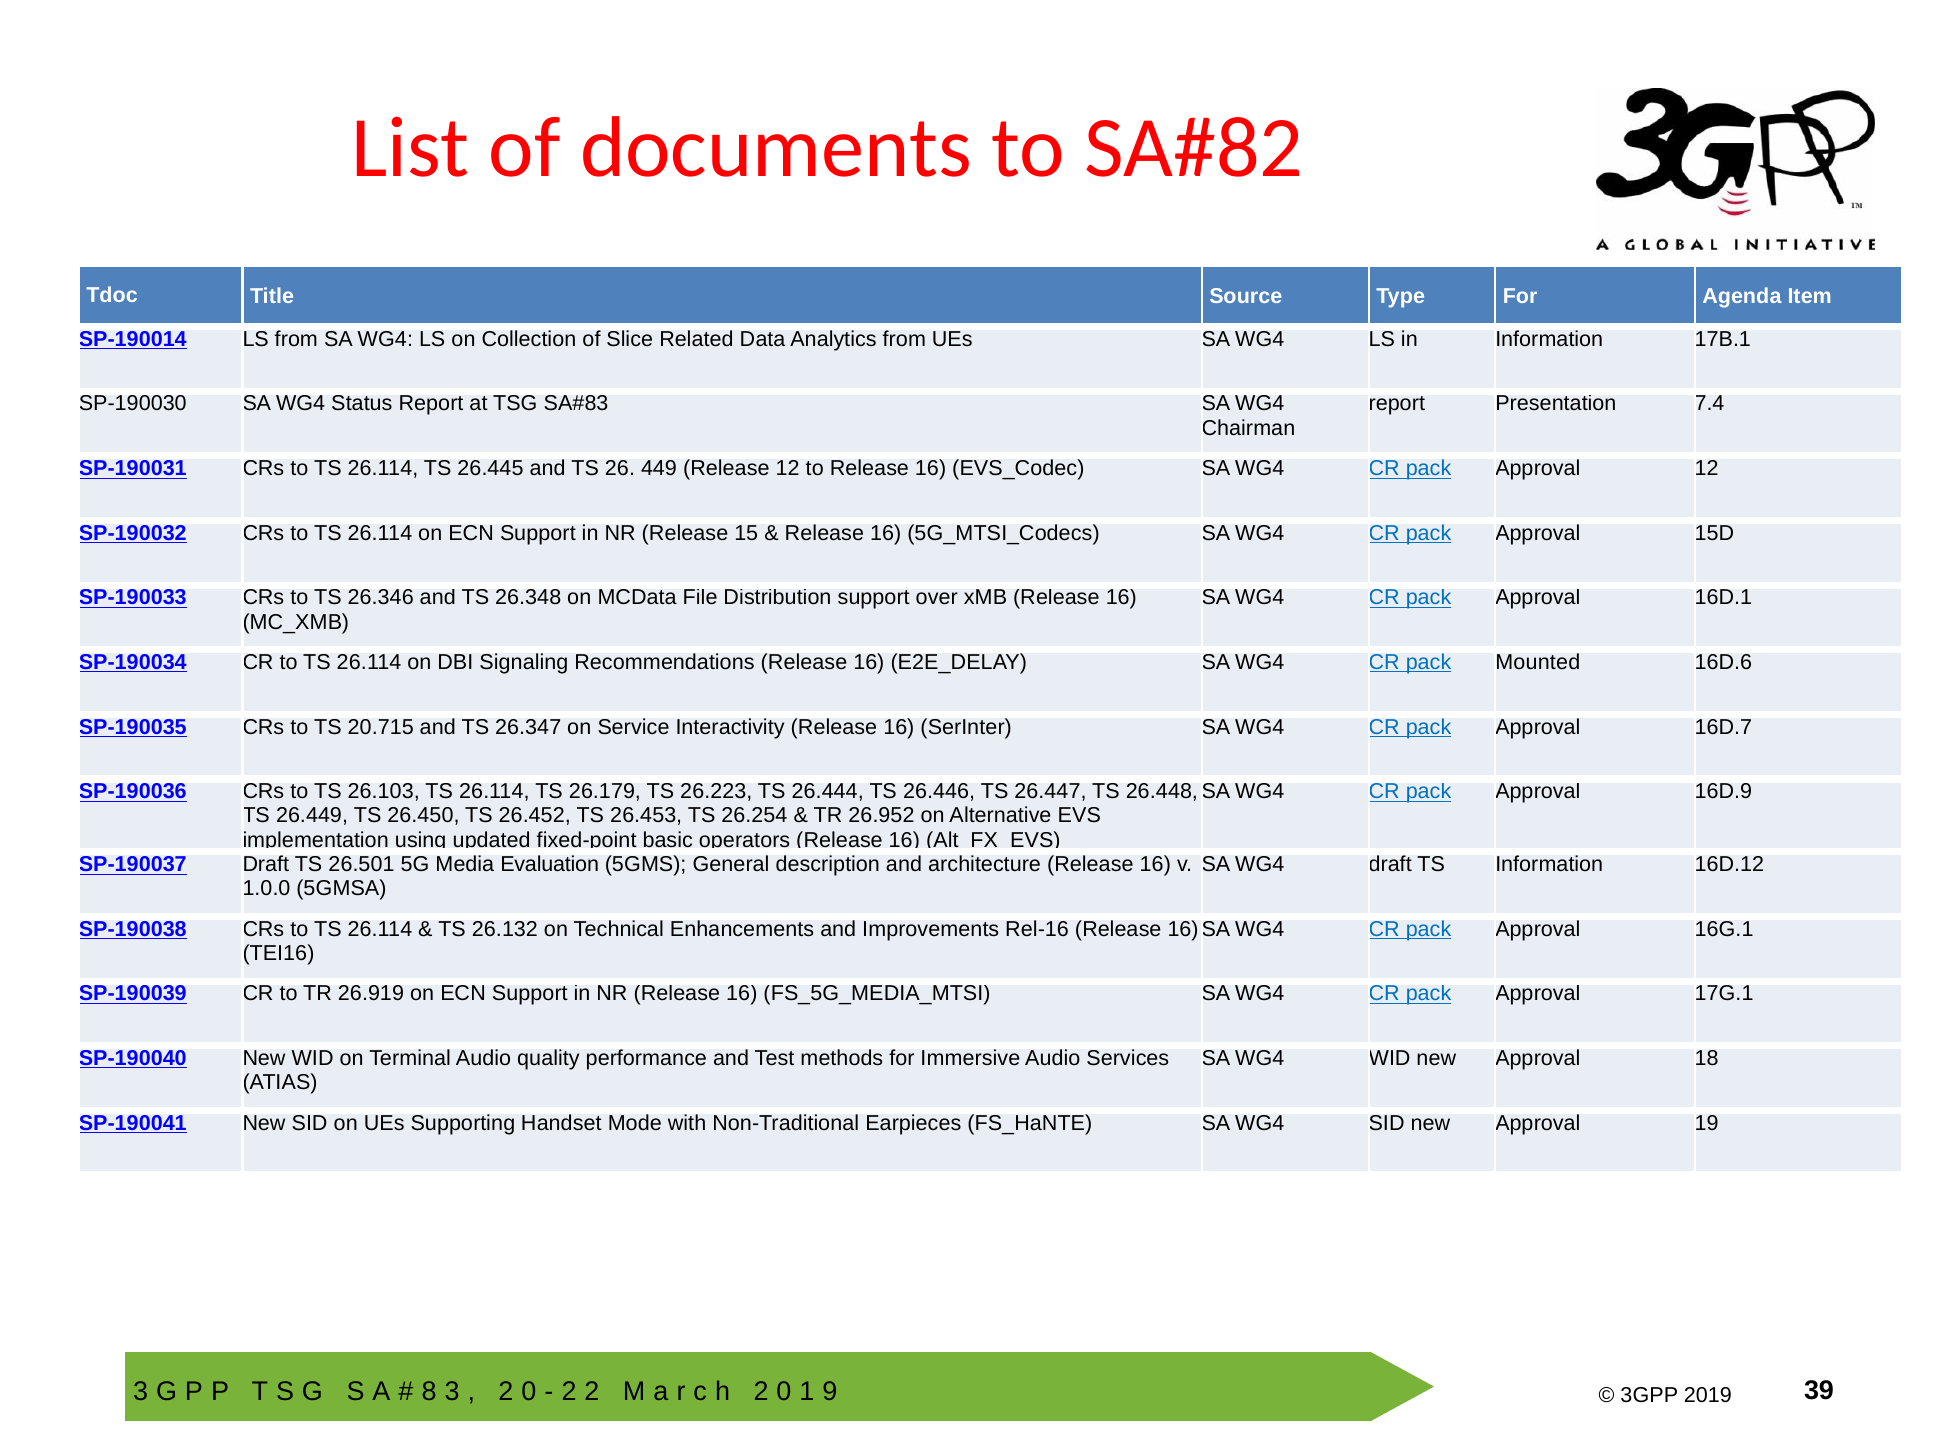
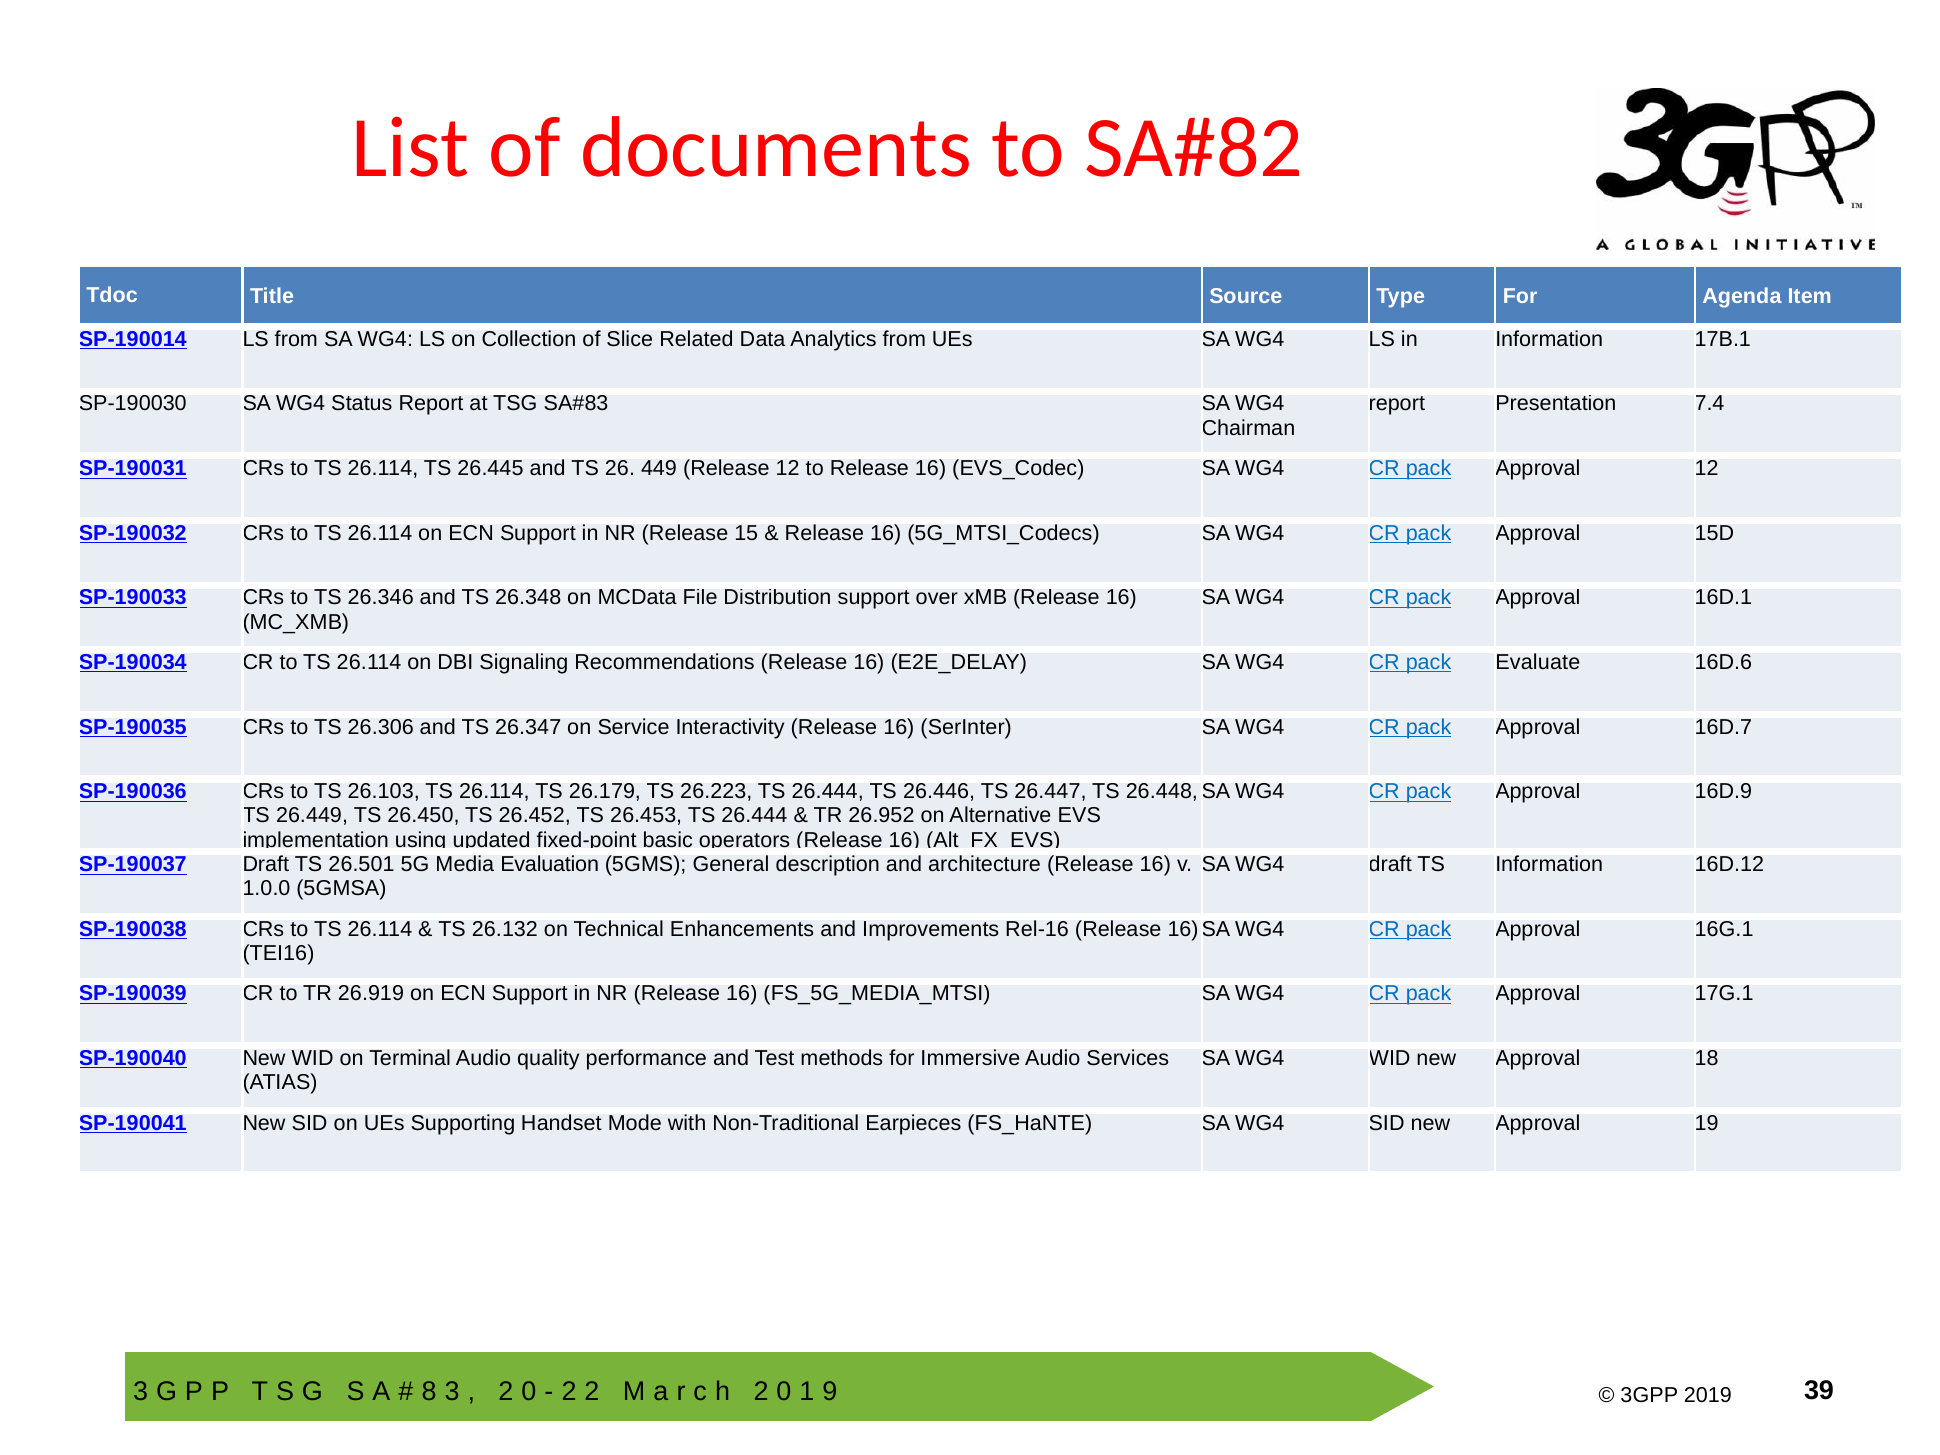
Mounted: Mounted -> Evaluate
20.715: 20.715 -> 26.306
26.453 TS 26.254: 26.254 -> 26.444
